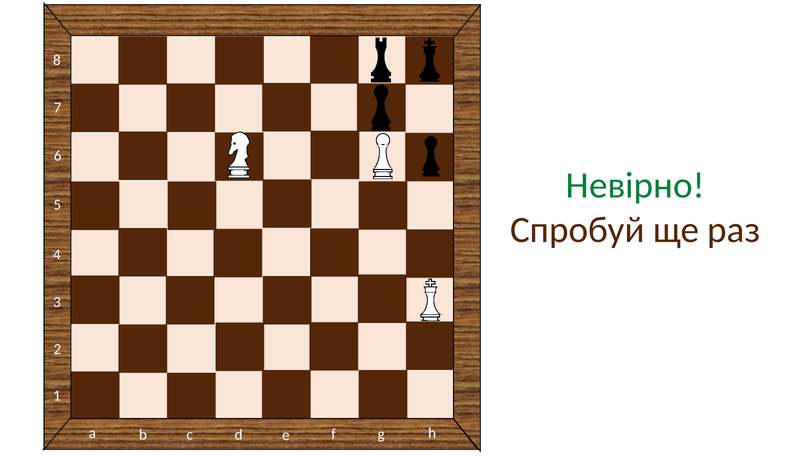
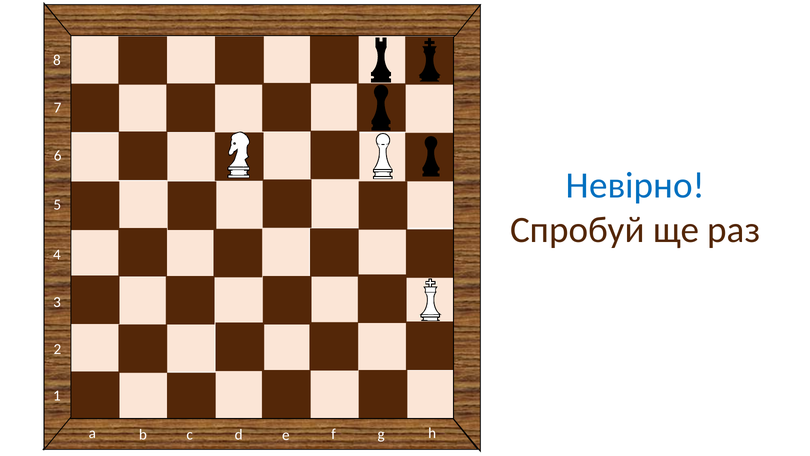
Невірно colour: green -> blue
